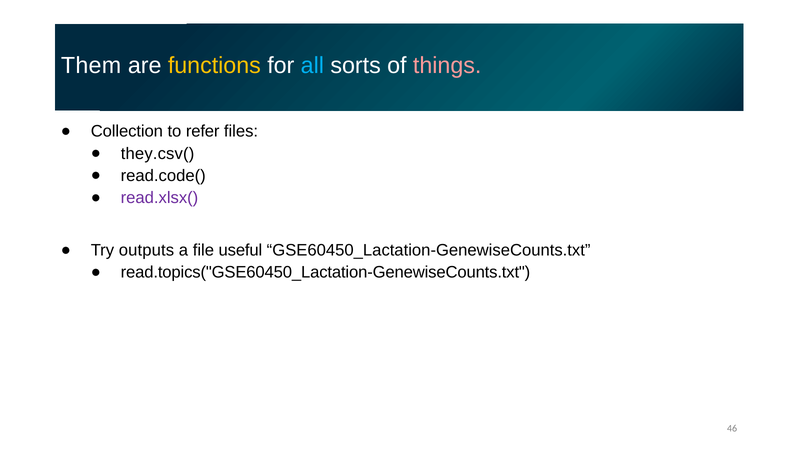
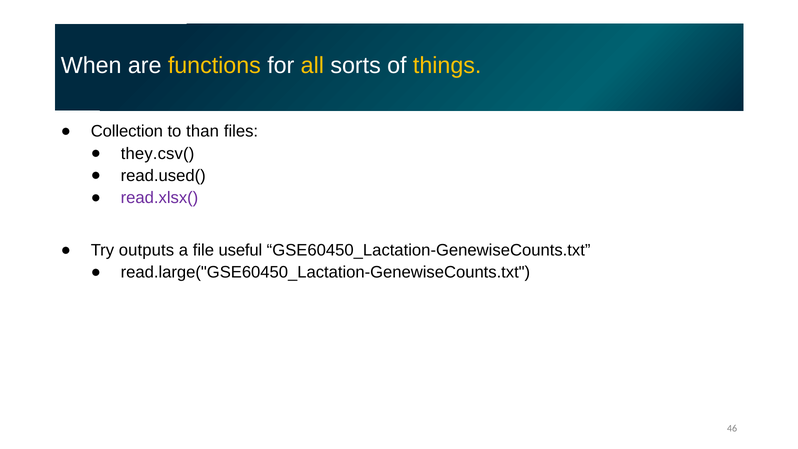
Them: Them -> When
all colour: light blue -> yellow
things colour: pink -> yellow
refer: refer -> than
read.code(: read.code( -> read.used(
read.topics("GSE60450_Lactation-GenewiseCounts.txt: read.topics("GSE60450_Lactation-GenewiseCounts.txt -> read.large("GSE60450_Lactation-GenewiseCounts.txt
